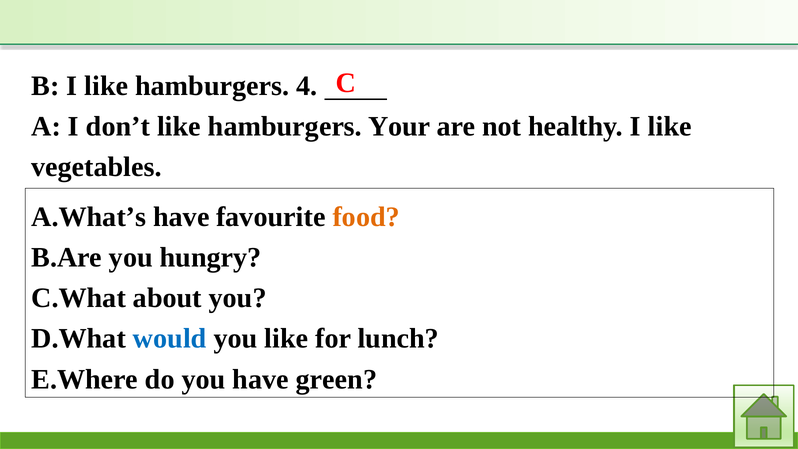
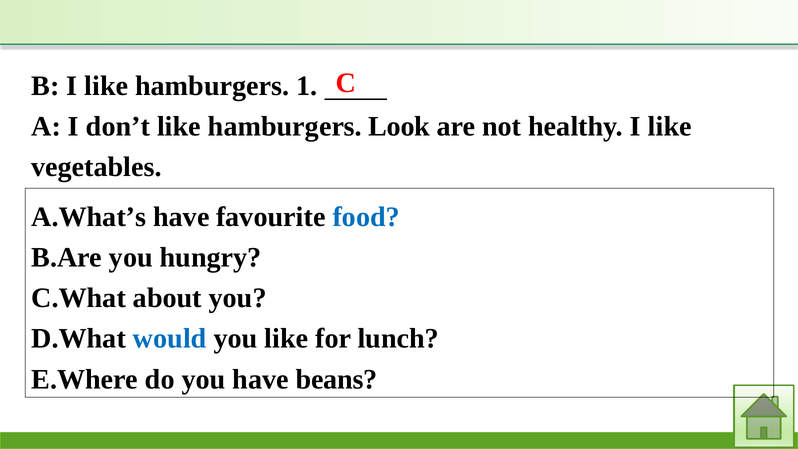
4: 4 -> 1
Your: Your -> Look
food colour: orange -> blue
green: green -> beans
